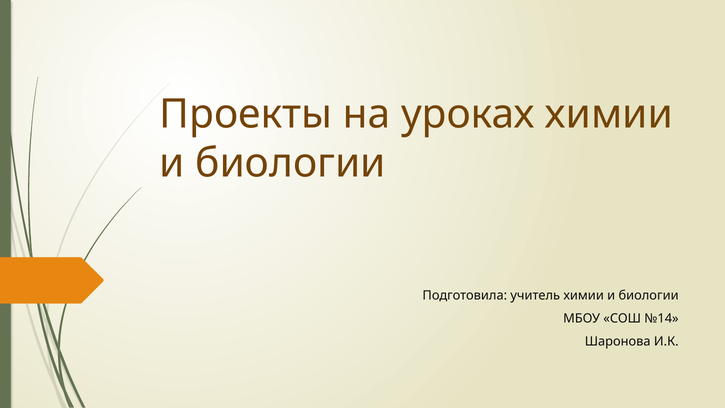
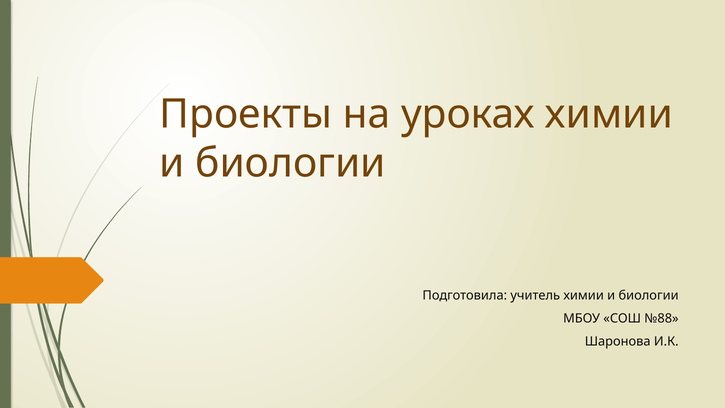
№14: №14 -> №88
